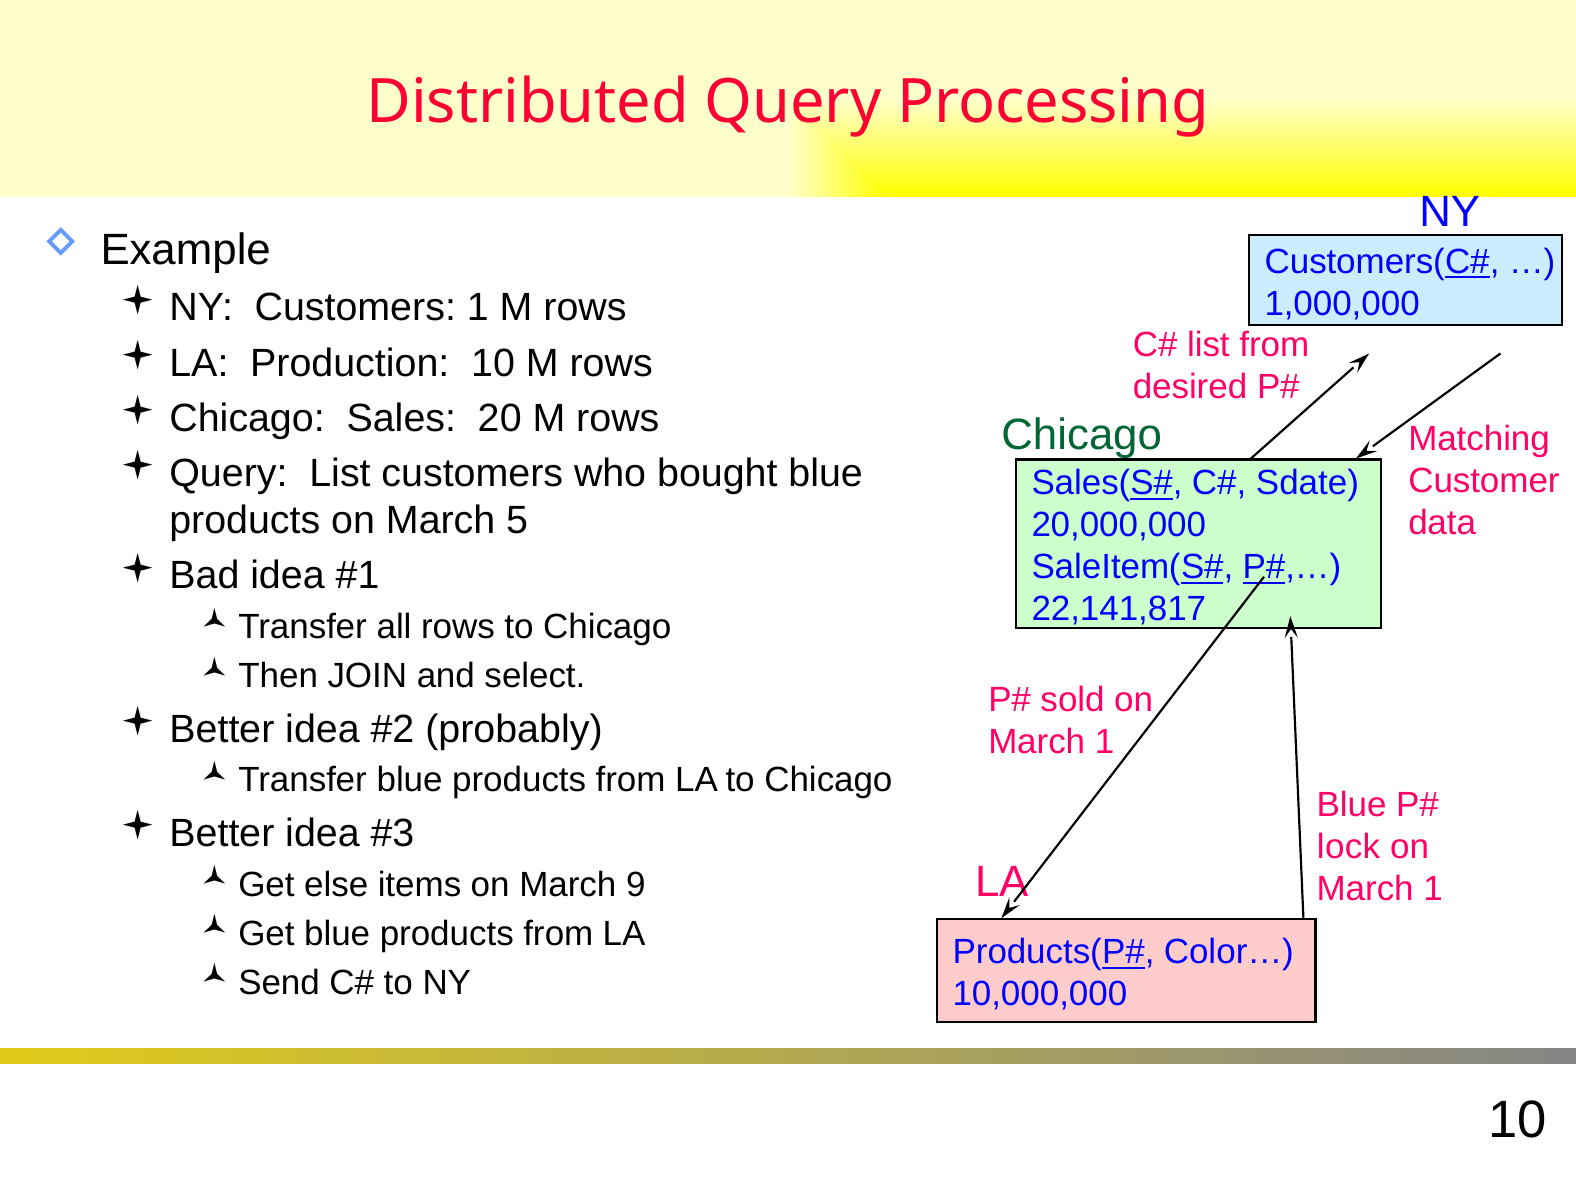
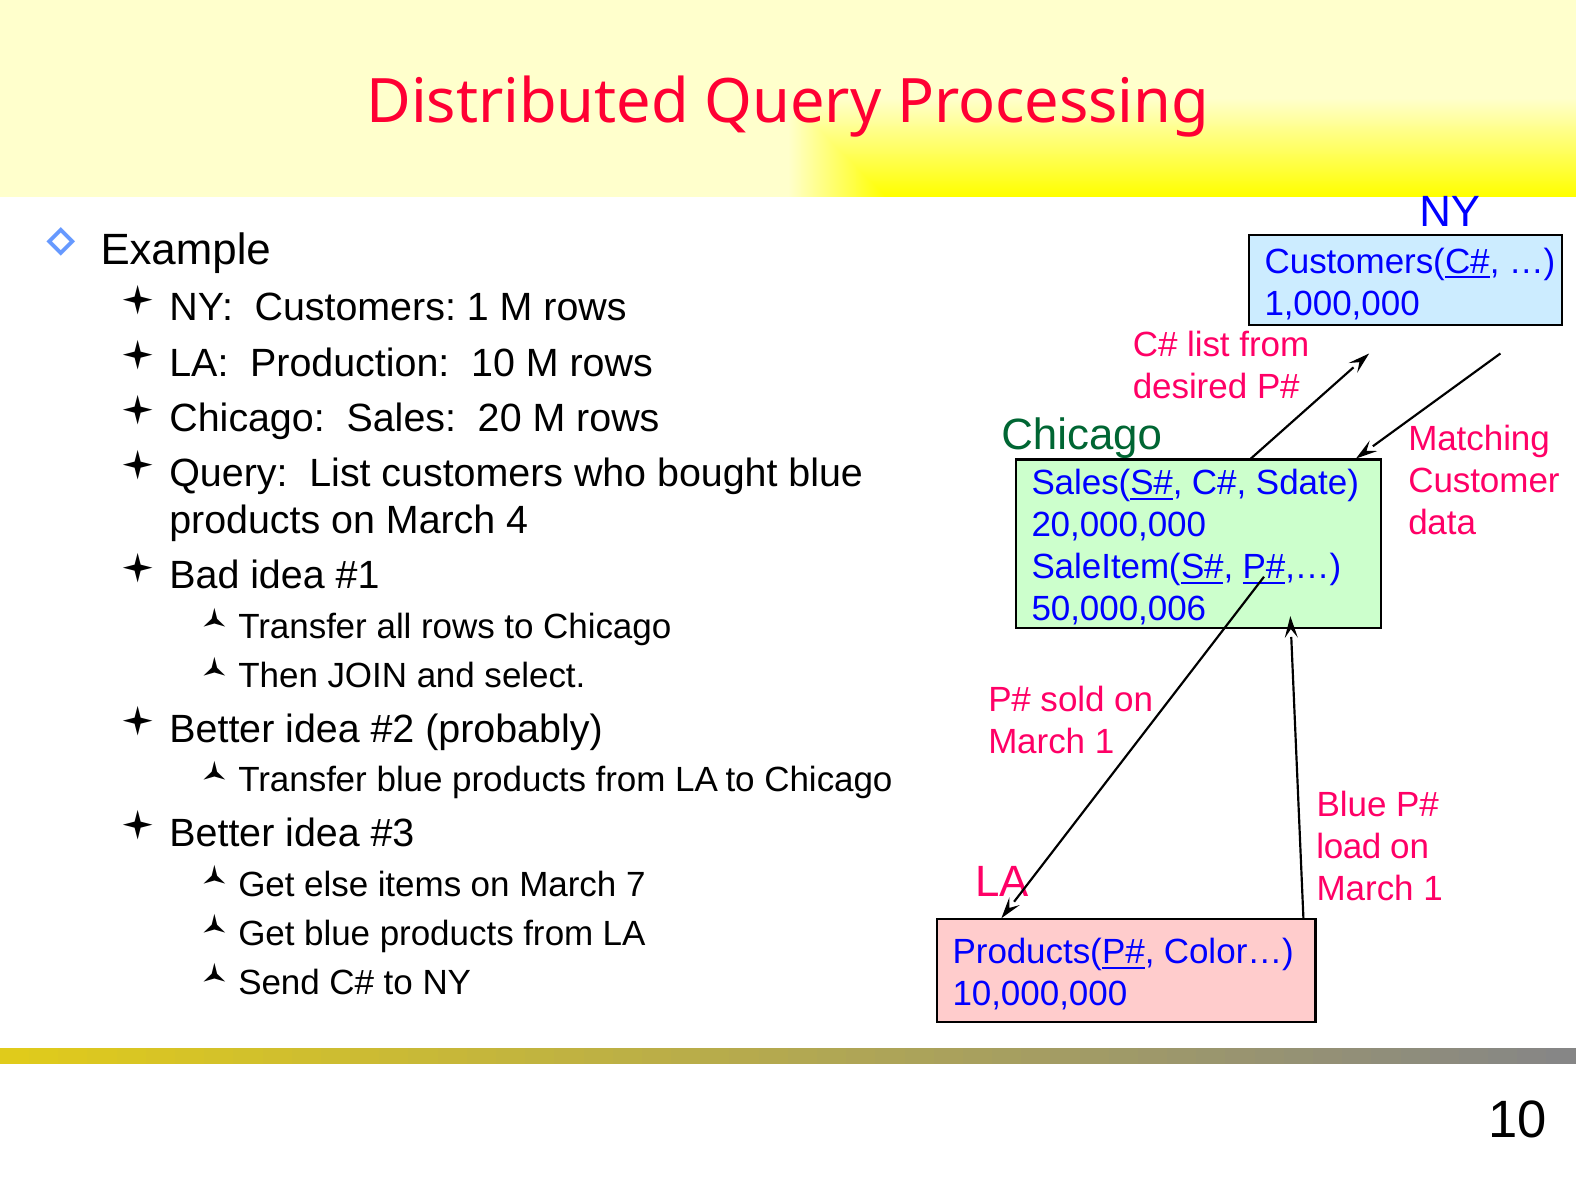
5: 5 -> 4
22,141,817: 22,141,817 -> 50,000,006
lock: lock -> load
9: 9 -> 7
